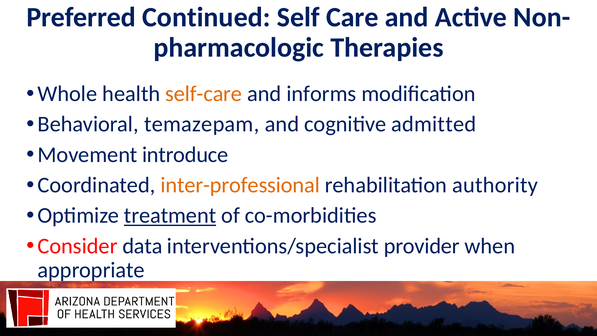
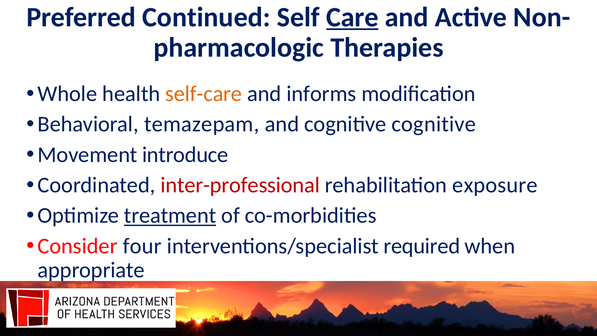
Care underline: none -> present
cognitive admitted: admitted -> cognitive
inter-professional colour: orange -> red
authority: authority -> exposure
data: data -> four
provider: provider -> required
